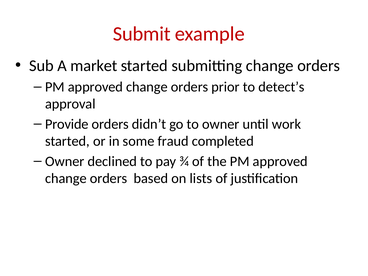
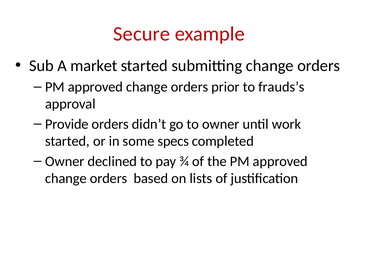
Submit: Submit -> Secure
detect’s: detect’s -> frauds’s
fraud: fraud -> specs
